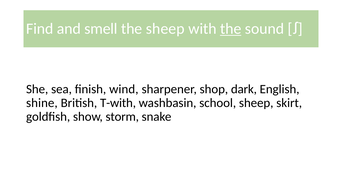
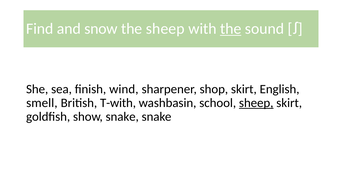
smell: smell -> snow
shop dark: dark -> skirt
shine: shine -> smell
sheep at (256, 103) underline: none -> present
show storm: storm -> snake
